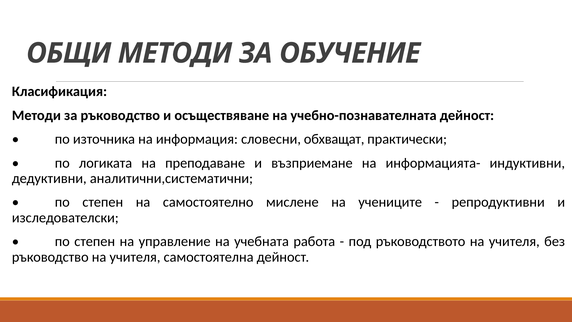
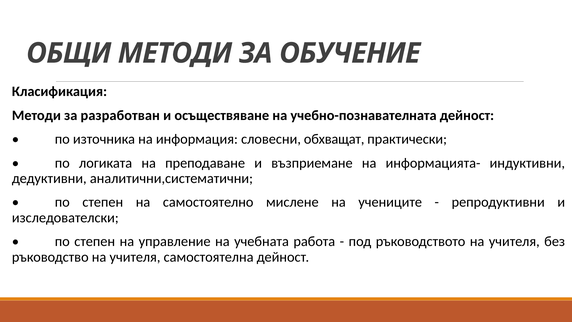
за ръководство: ръководство -> разработван
